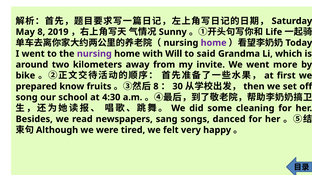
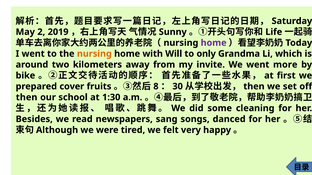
May 8: 8 -> 2
nursing at (94, 54) colour: purple -> orange
said: said -> only
know: know -> cover
song at (27, 98): song -> then
4:30: 4:30 -> 1:30
